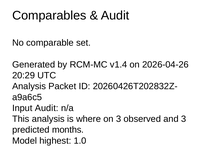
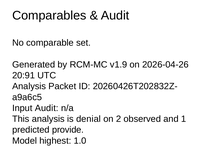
v1.4: v1.4 -> v1.9
20:29: 20:29 -> 20:91
where: where -> denial
on 3: 3 -> 2
and 3: 3 -> 1
months: months -> provide
